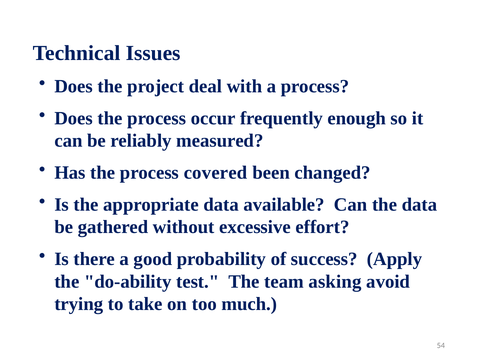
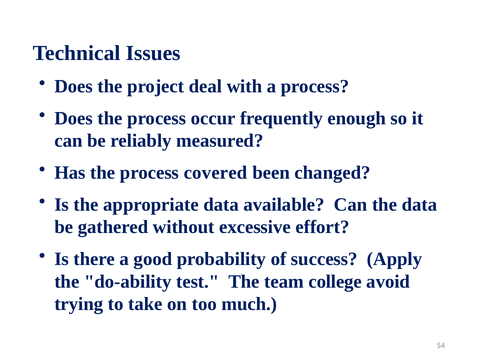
asking: asking -> college
